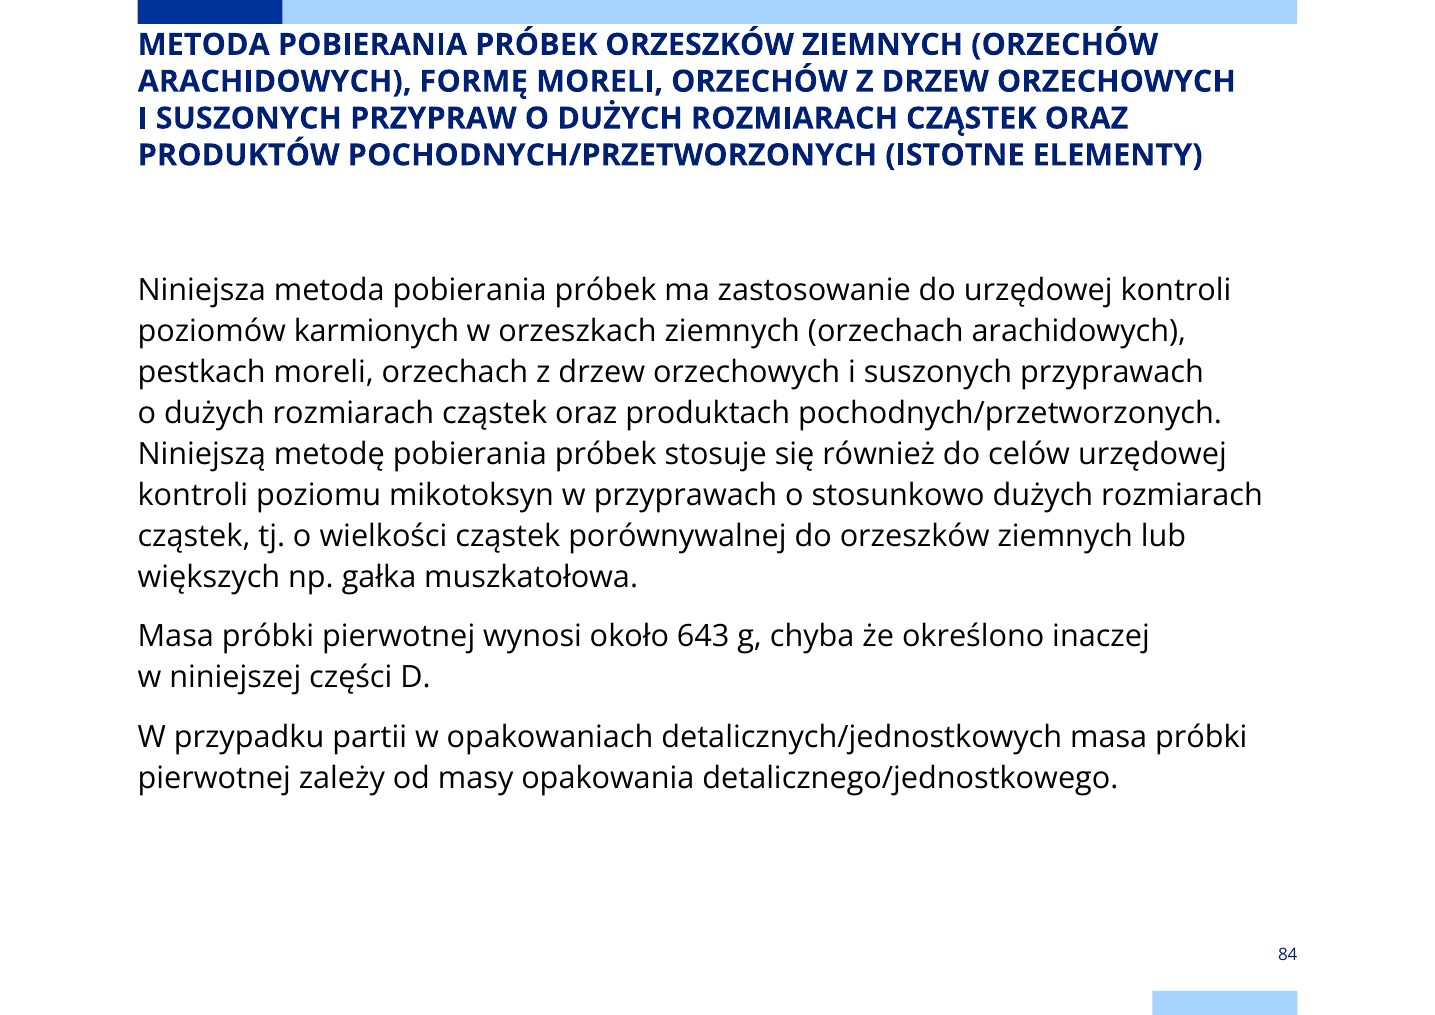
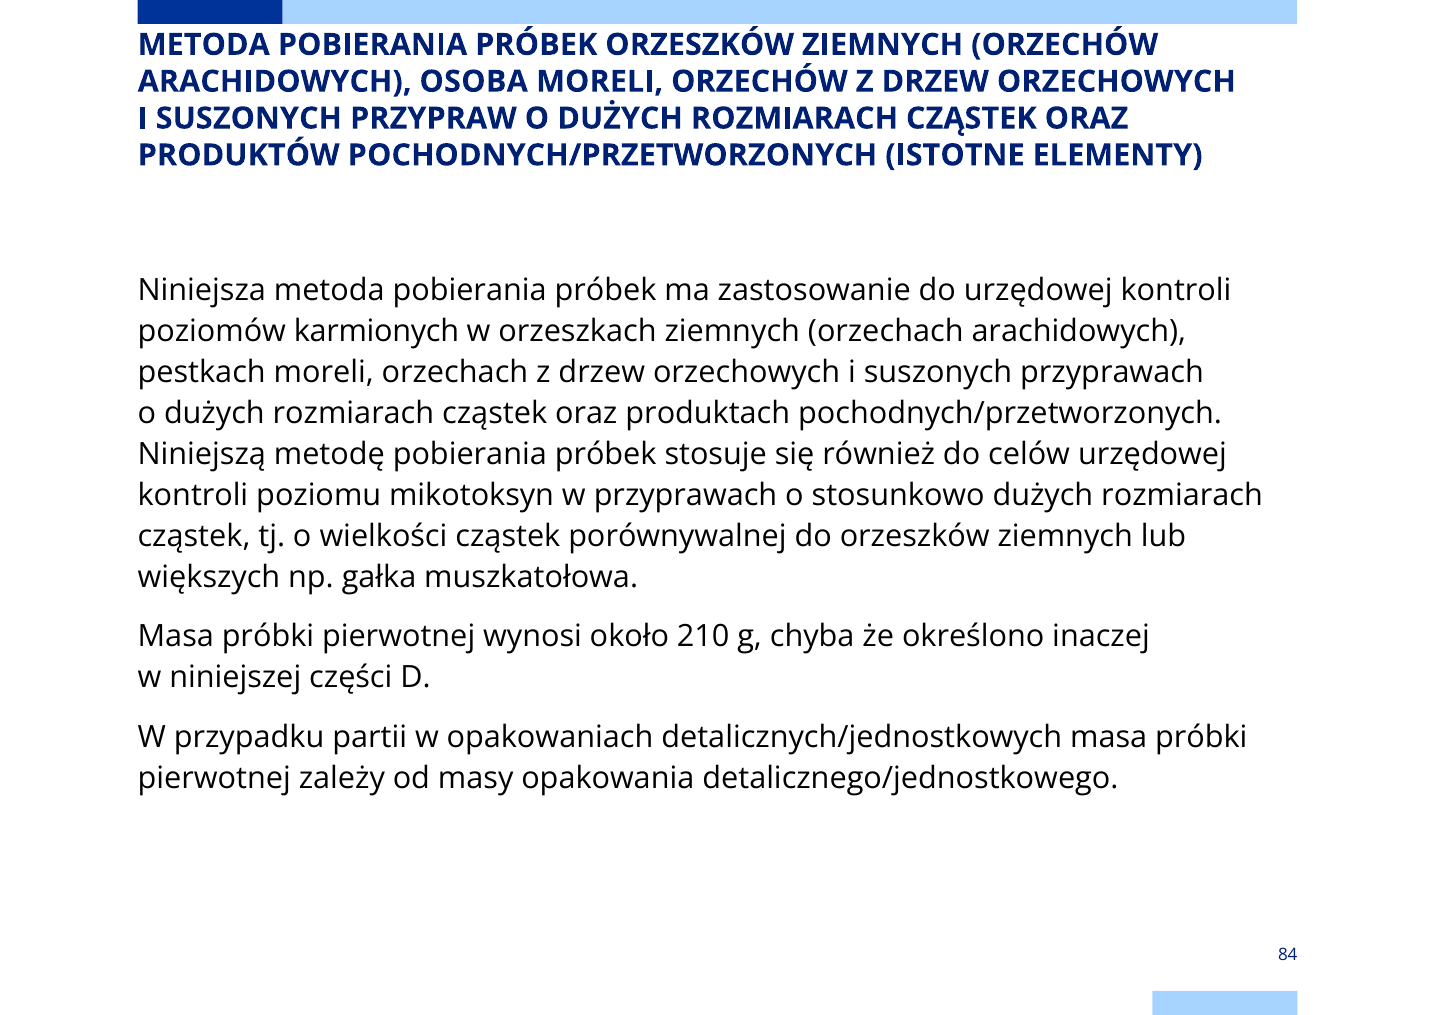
FORMĘ: FORMĘ -> OSOBA
643: 643 -> 210
